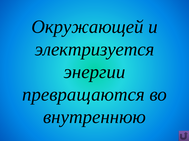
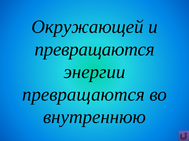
электризуется at (95, 50): электризуется -> превращаются
